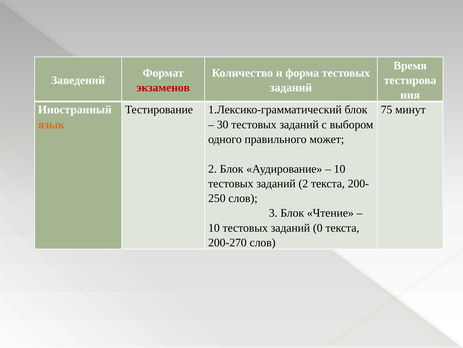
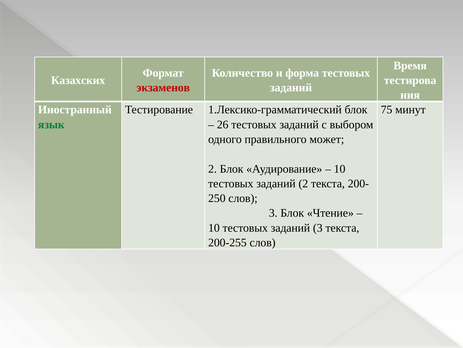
Заведений: Заведений -> Казахских
язык colour: orange -> green
30: 30 -> 26
заданий 0: 0 -> 3
200-270: 200-270 -> 200-255
